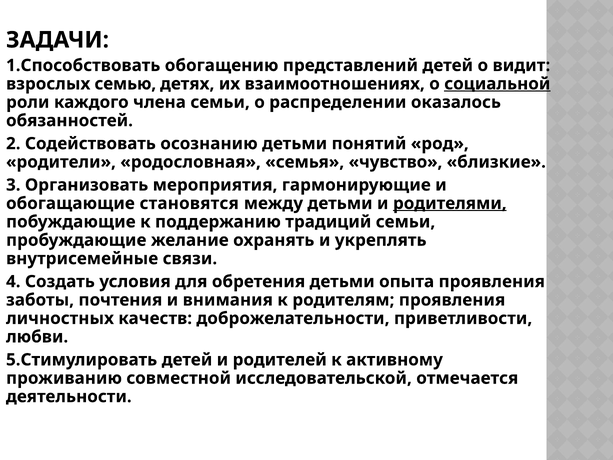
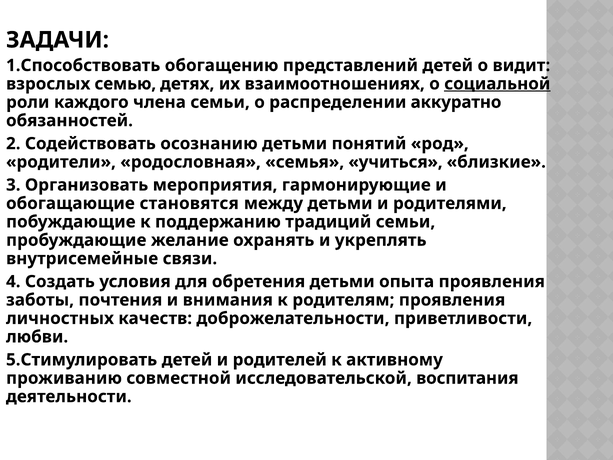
оказалось: оказалось -> аккуратно
чувство: чувство -> учиться
родителями underline: present -> none
отмечается: отмечается -> воспитания
